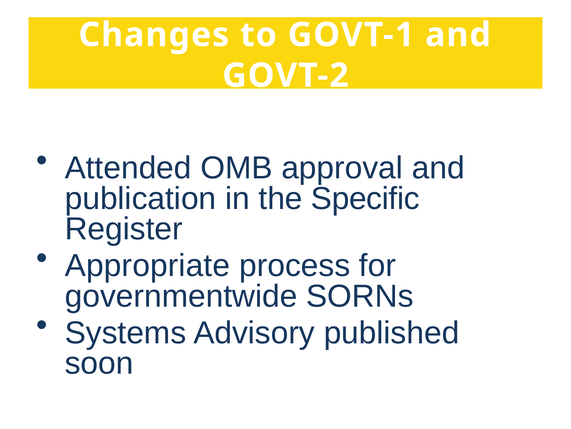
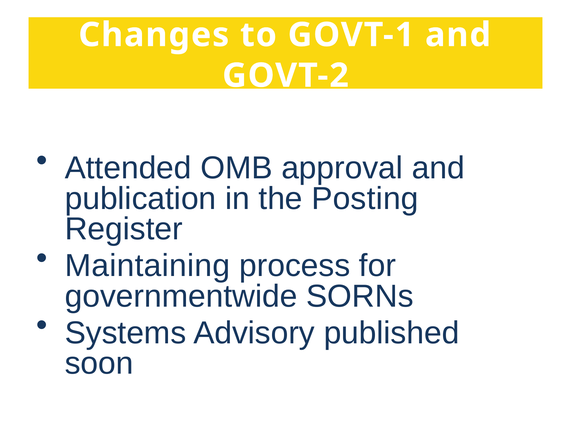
Specific: Specific -> Posting
Appropriate: Appropriate -> Maintaining
